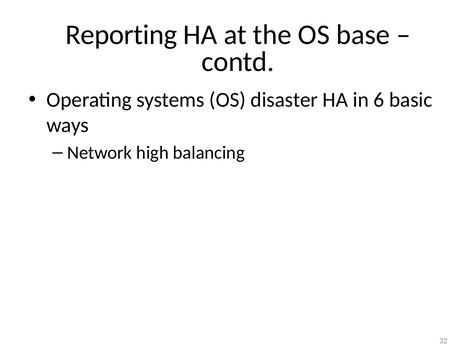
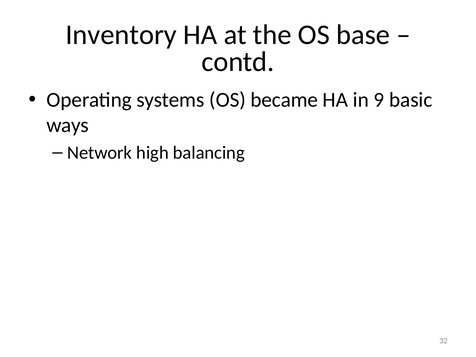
Reporting: Reporting -> Inventory
disaster: disaster -> became
6: 6 -> 9
